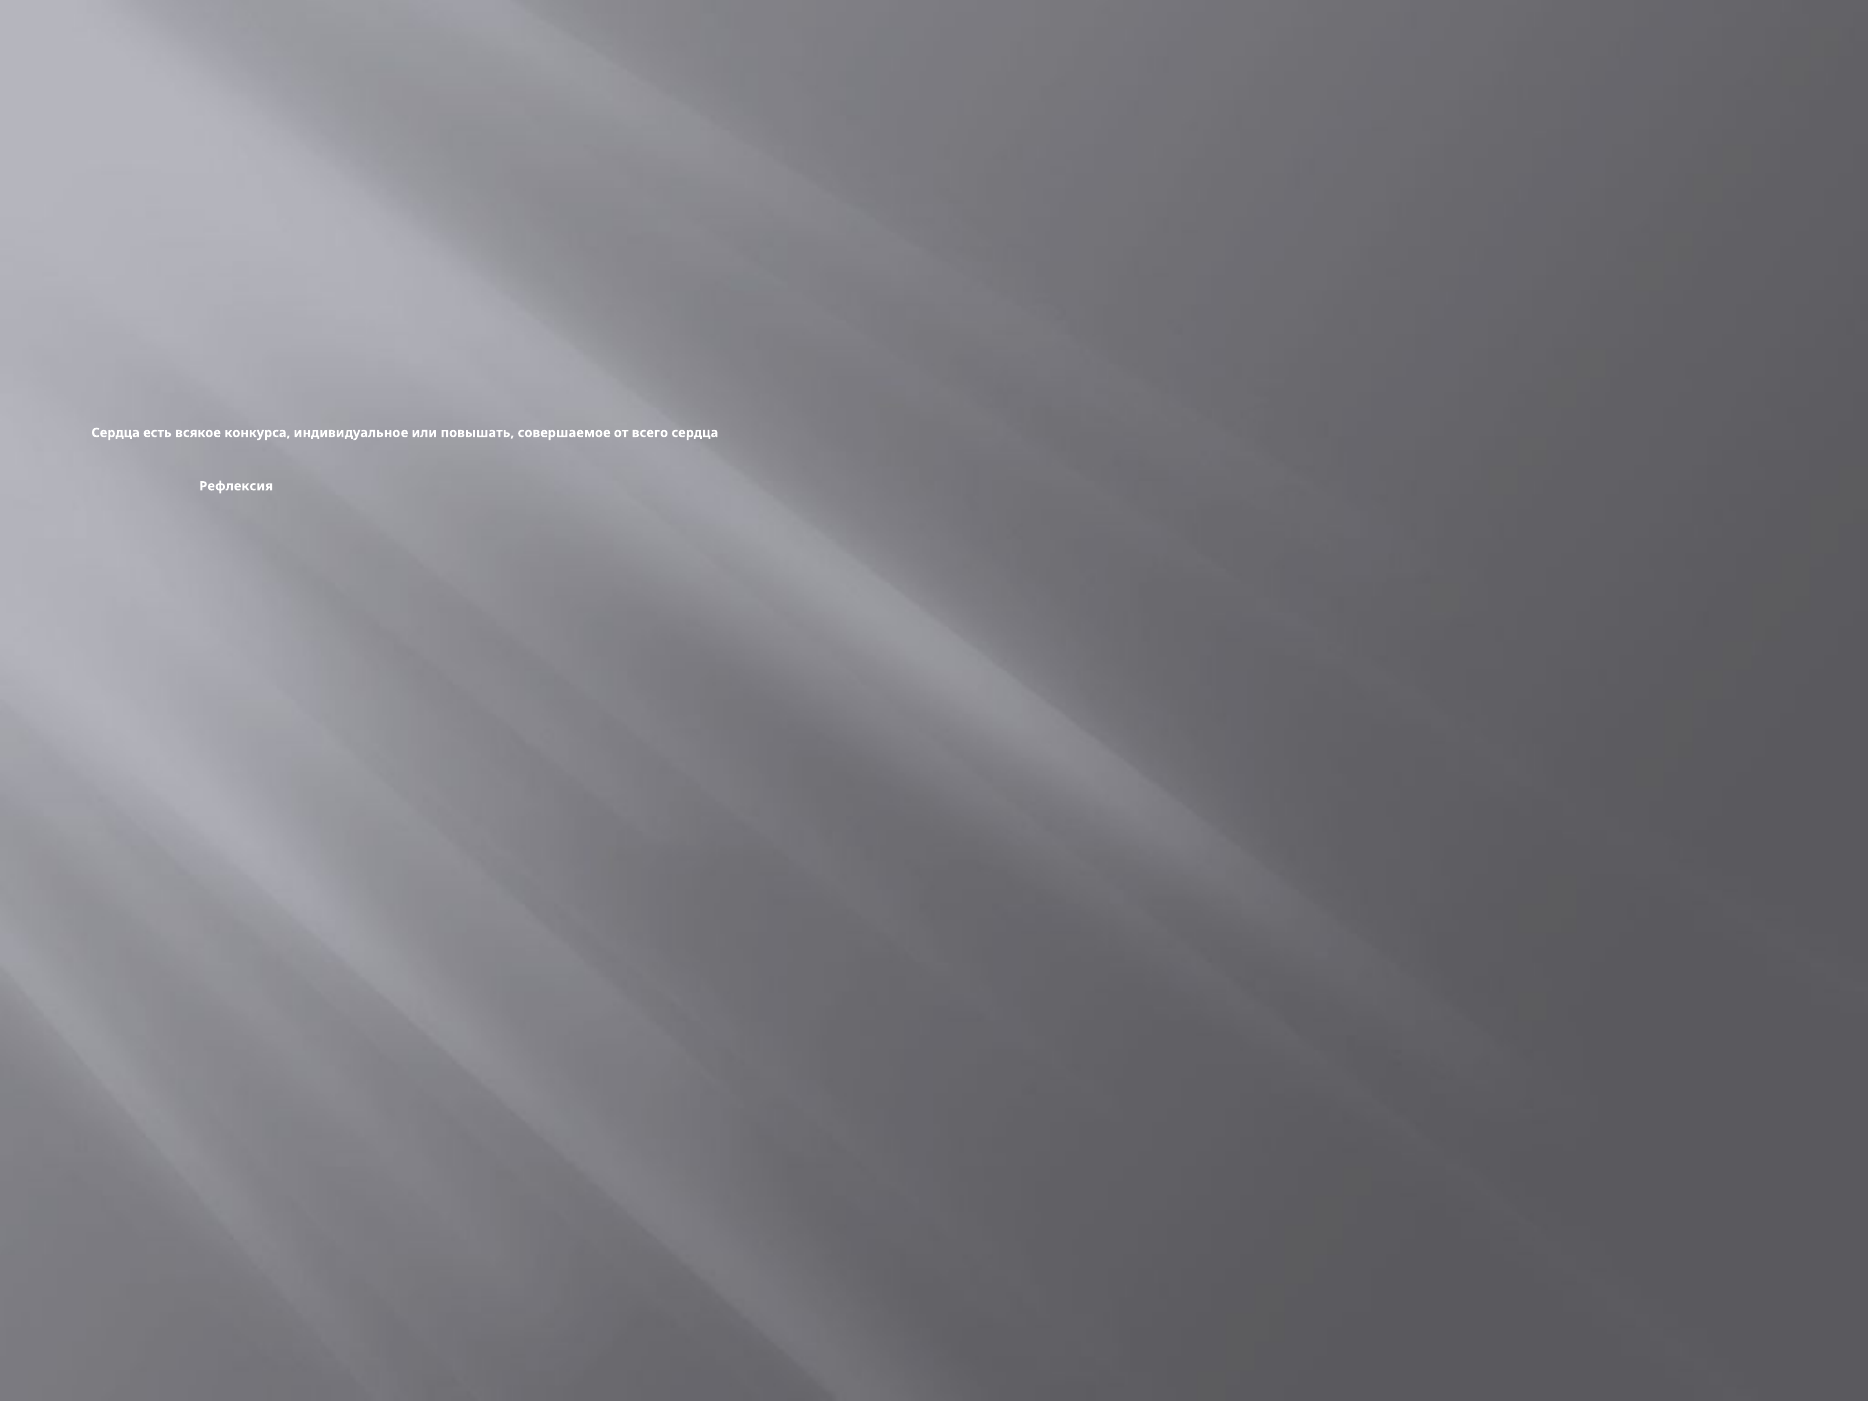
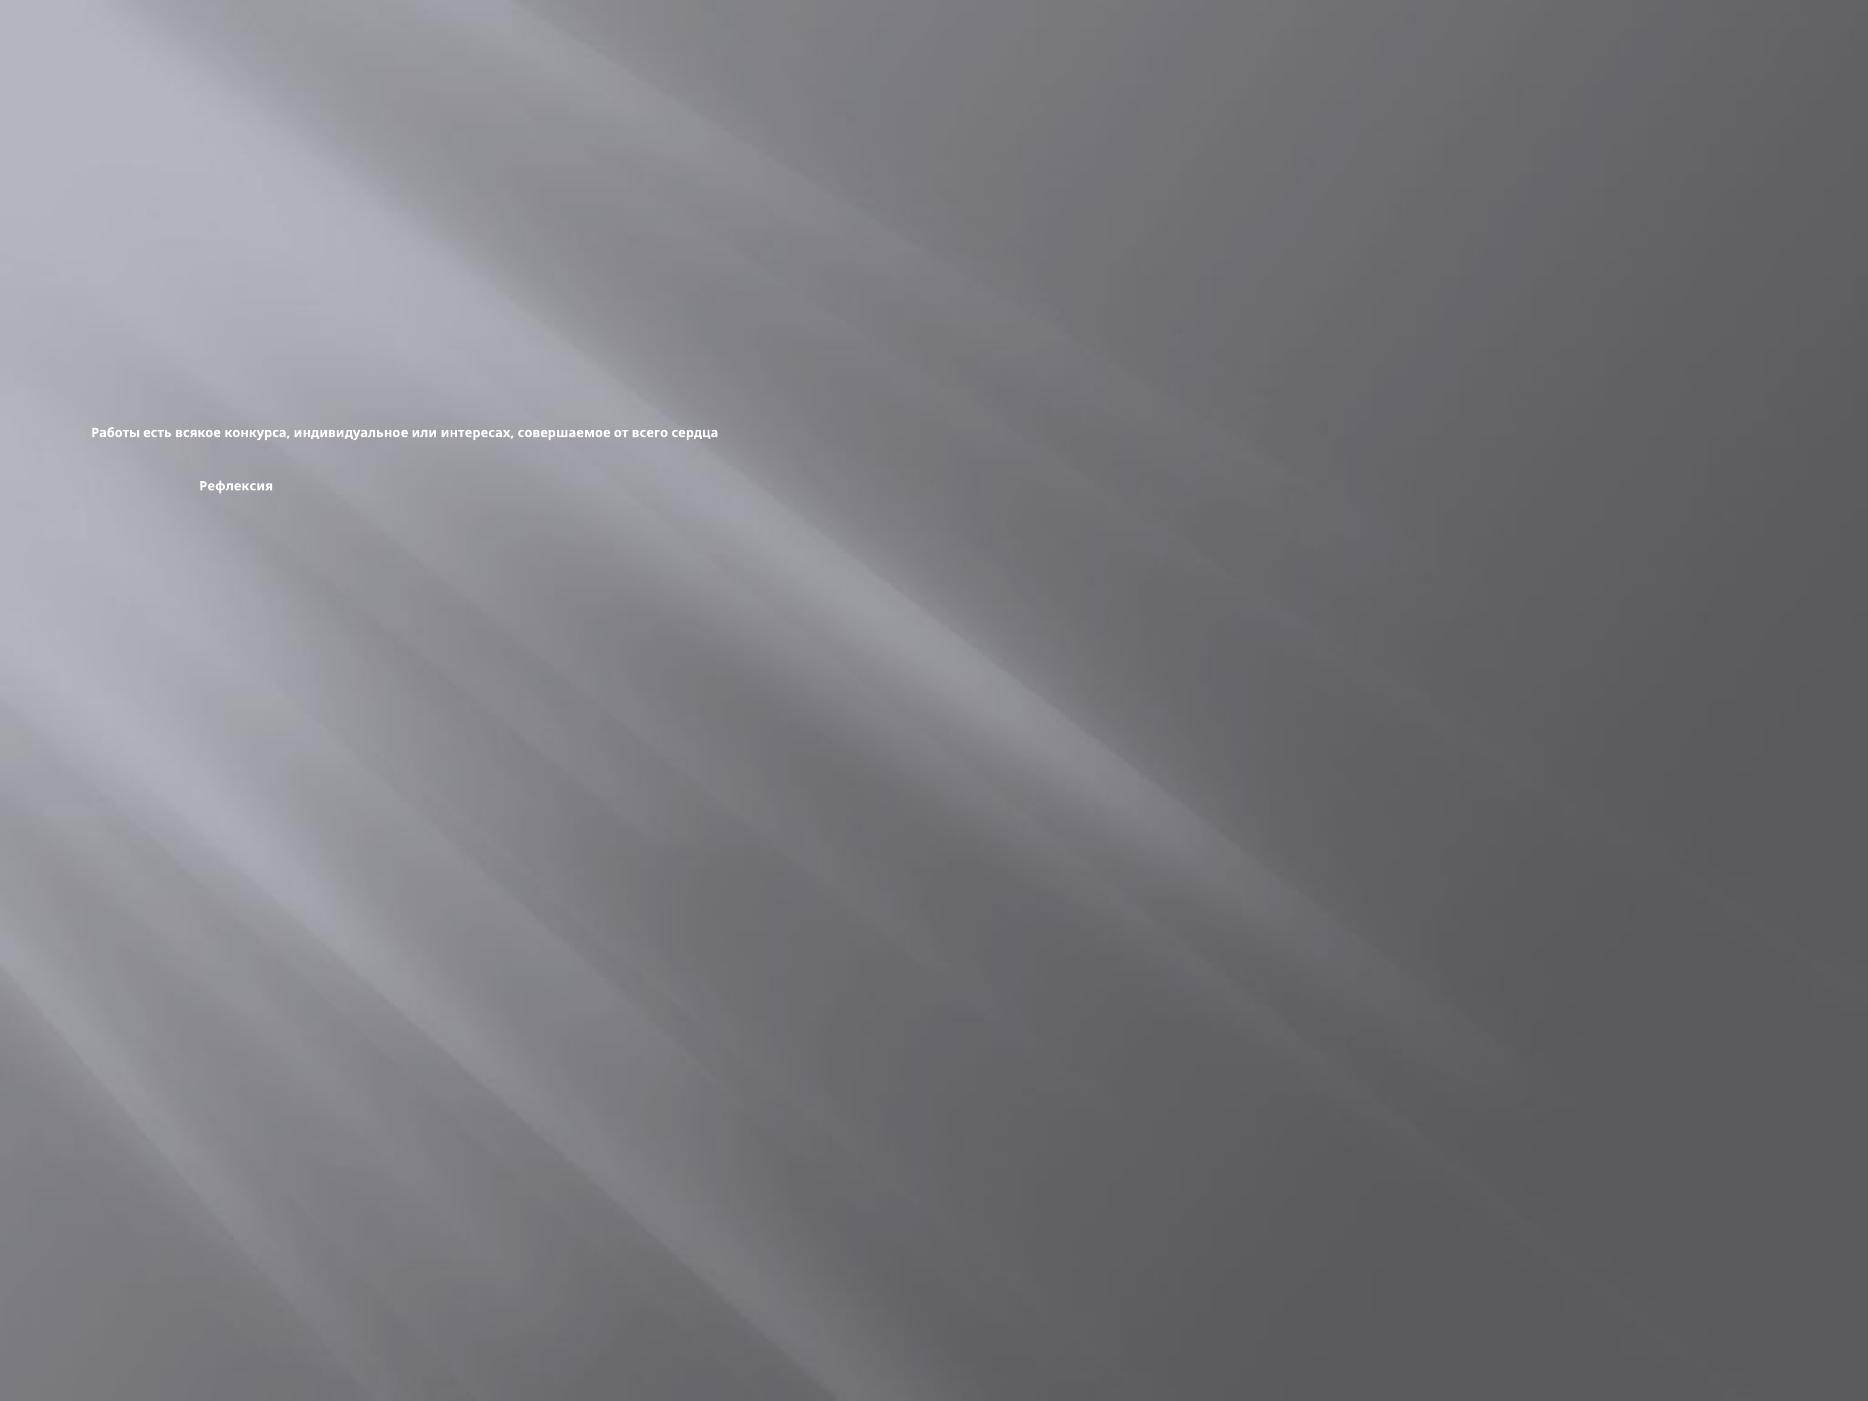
Сердца at (116, 433): Сердца -> Работы
повышать: повышать -> интересах
